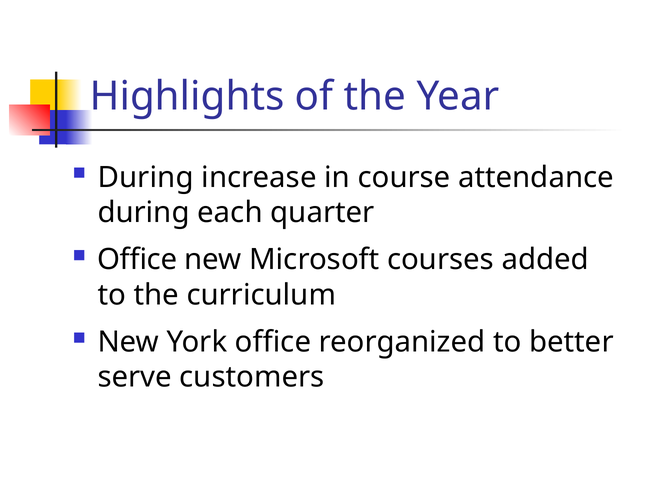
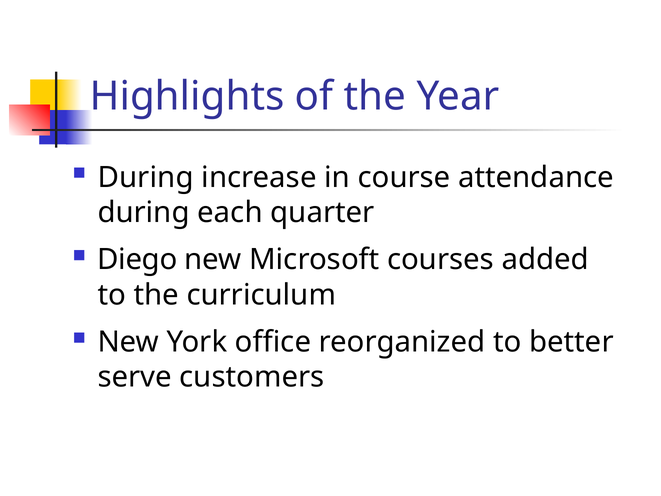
Office at (137, 260): Office -> Diego
